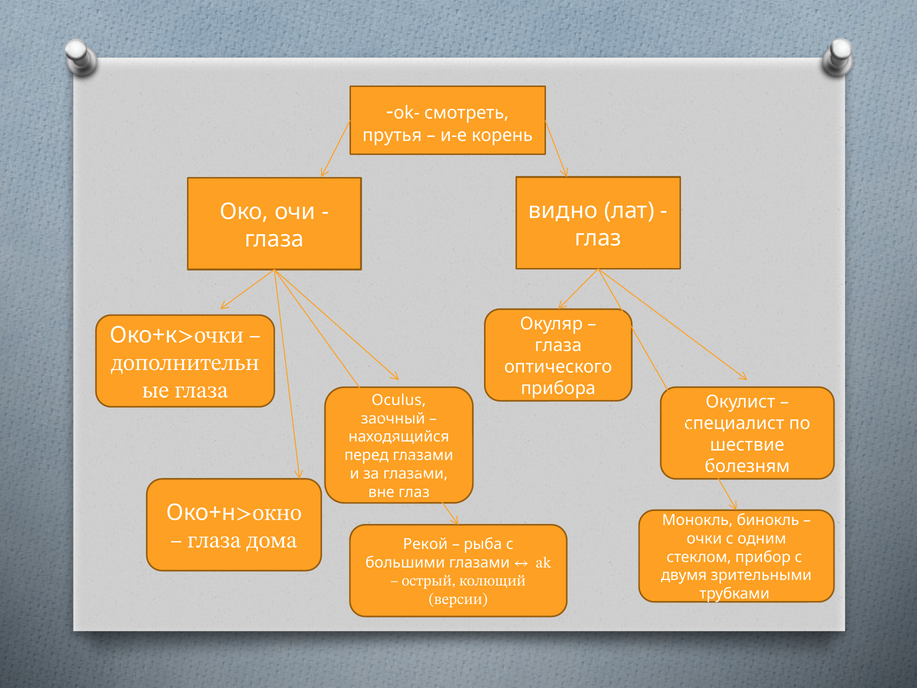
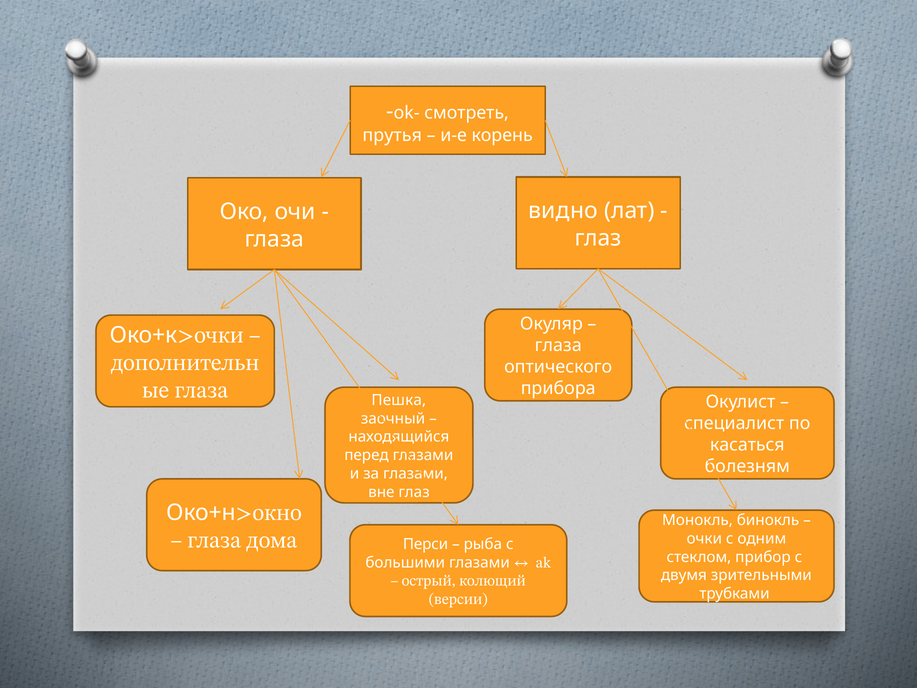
Oculus: Oculus -> Пешка
шествие: шествие -> касаться
Рекой: Рекой -> Перси
